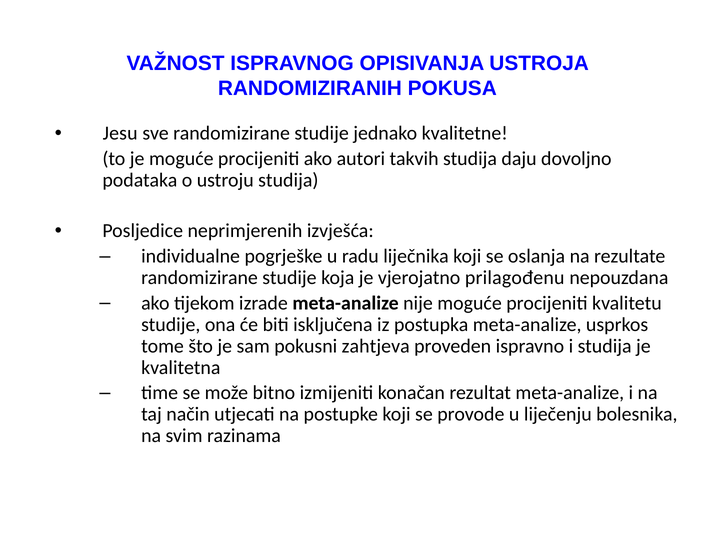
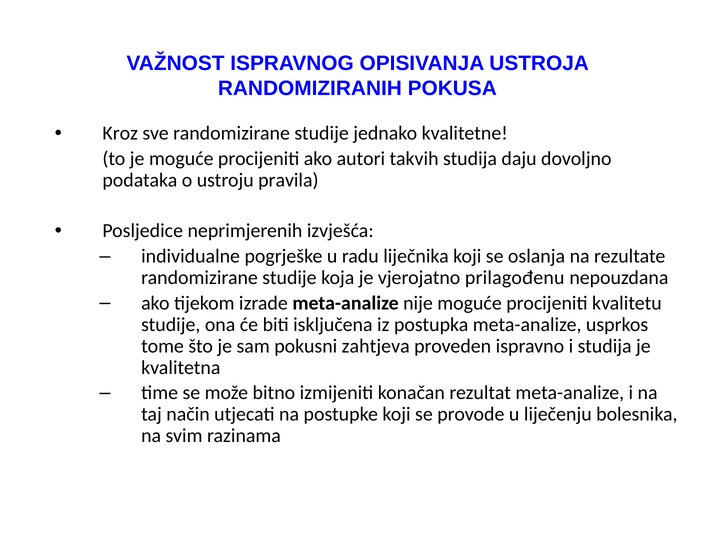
Jesu: Jesu -> Kroz
ustroju studija: studija -> pravila
